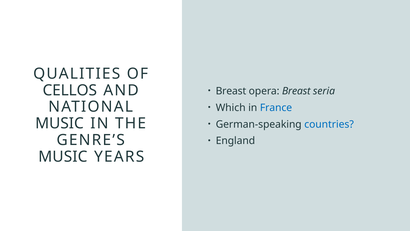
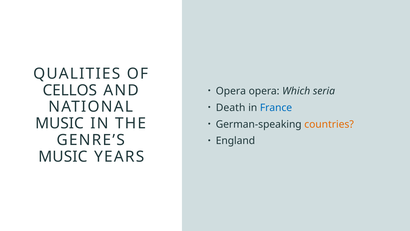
Breast at (231, 91): Breast -> Opera
opera Breast: Breast -> Which
Which: Which -> Death
countries colour: blue -> orange
